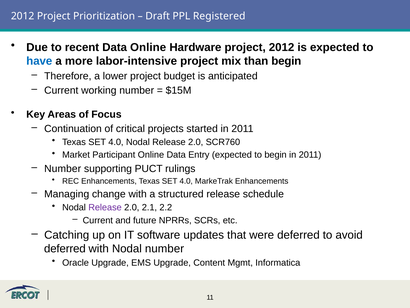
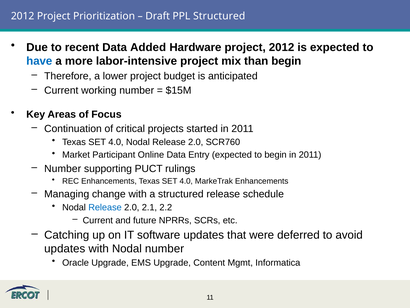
PPL Registered: Registered -> Structured
Data Online: Online -> Added
Release at (105, 207) colour: purple -> blue
deferred at (65, 248): deferred -> updates
